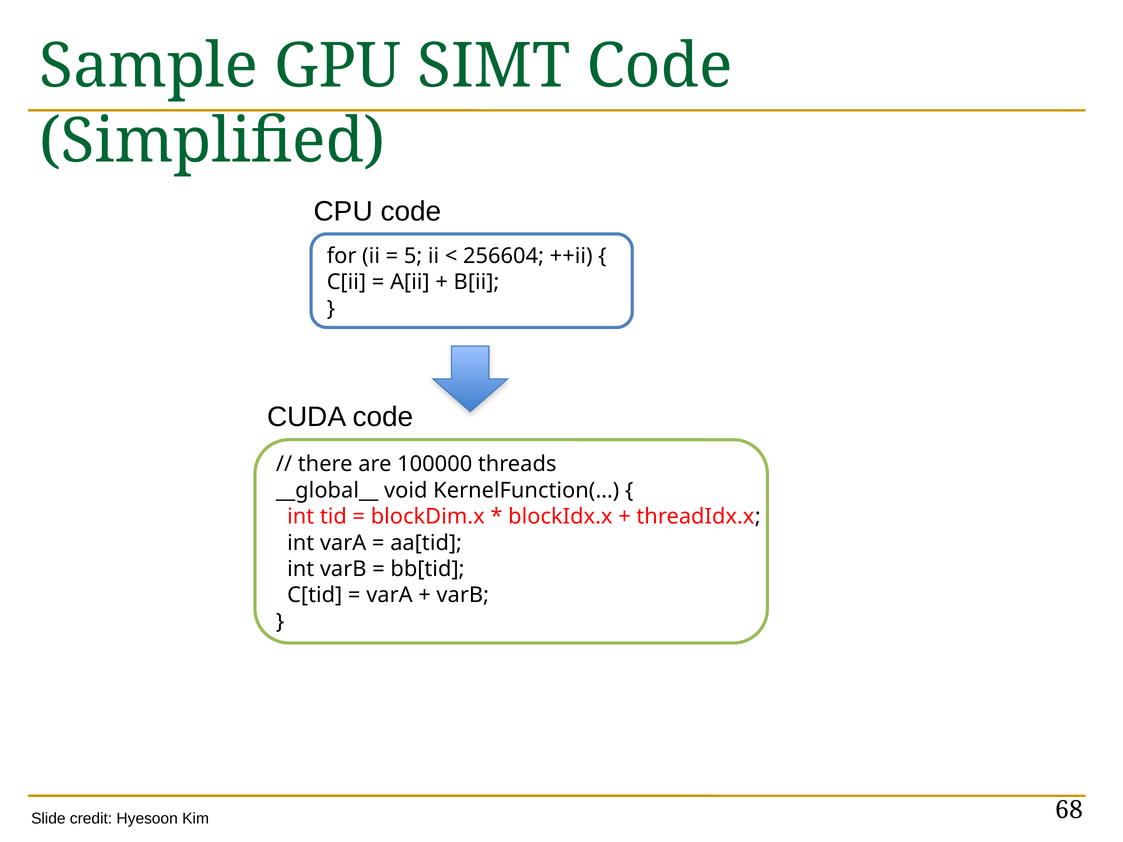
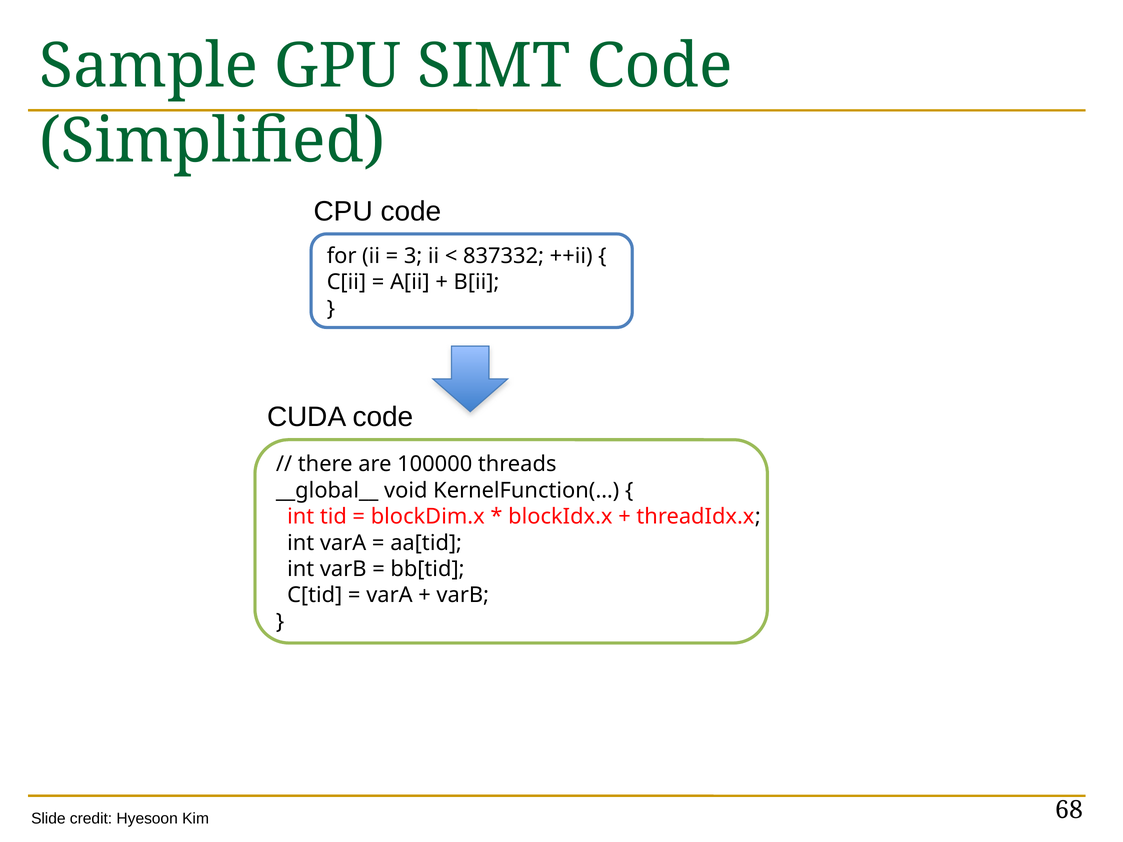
5: 5 -> 3
256604: 256604 -> 837332
